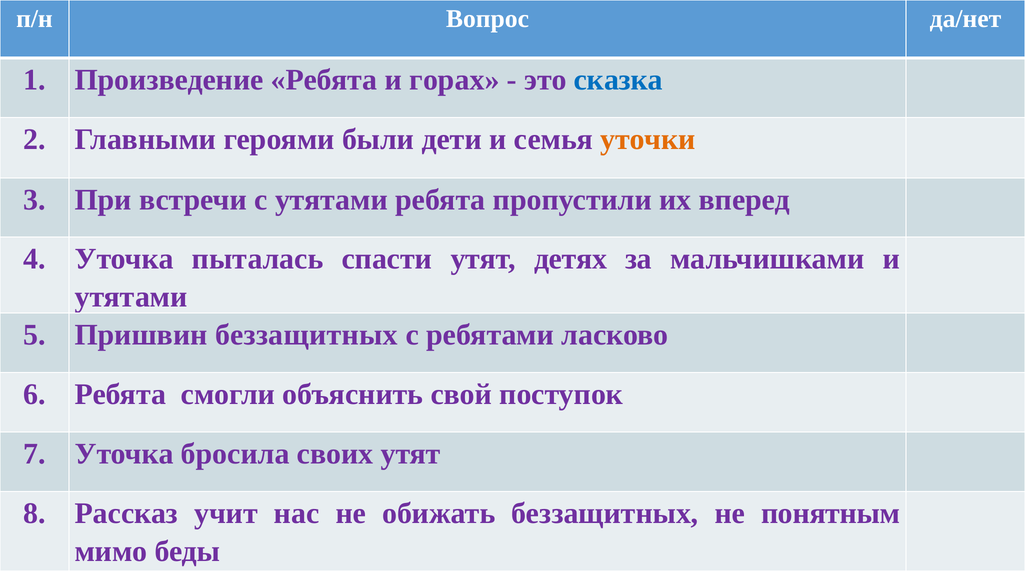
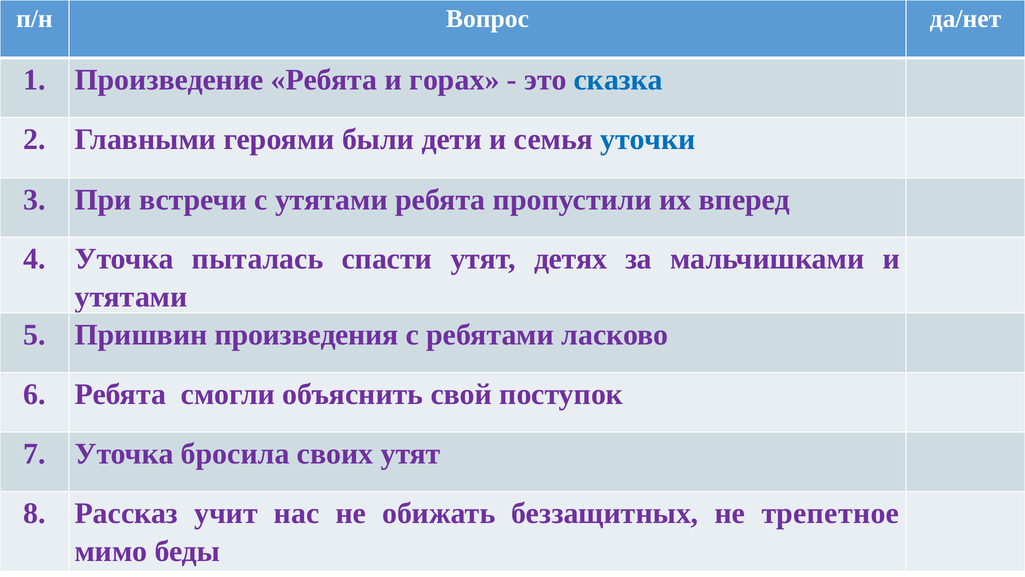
уточки colour: orange -> blue
Пришвин беззащитных: беззащитных -> произведения
понятным: понятным -> трепетное
